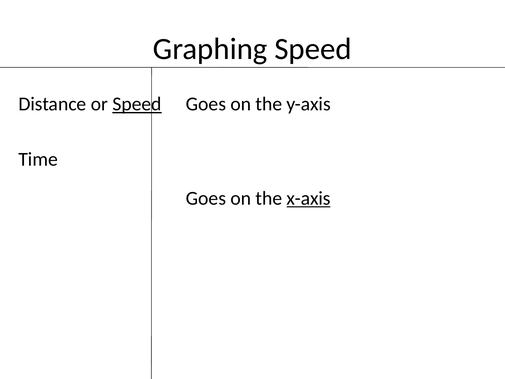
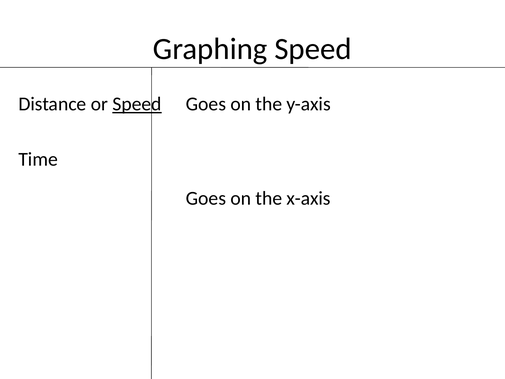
x-axis underline: present -> none
